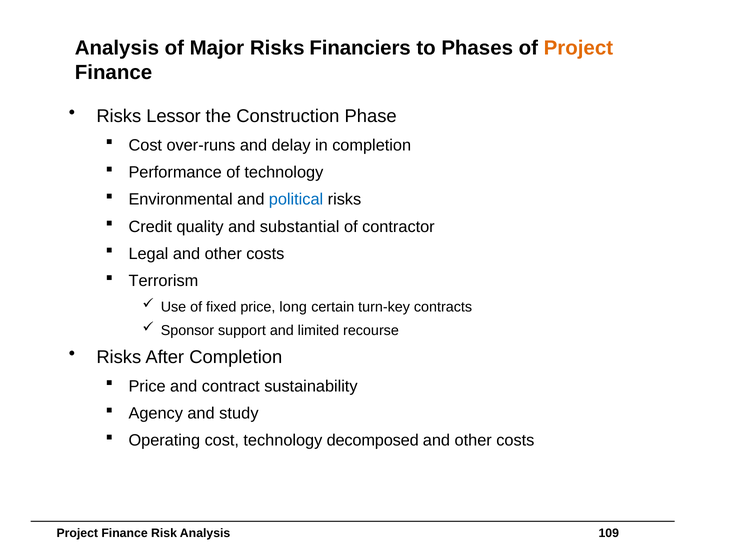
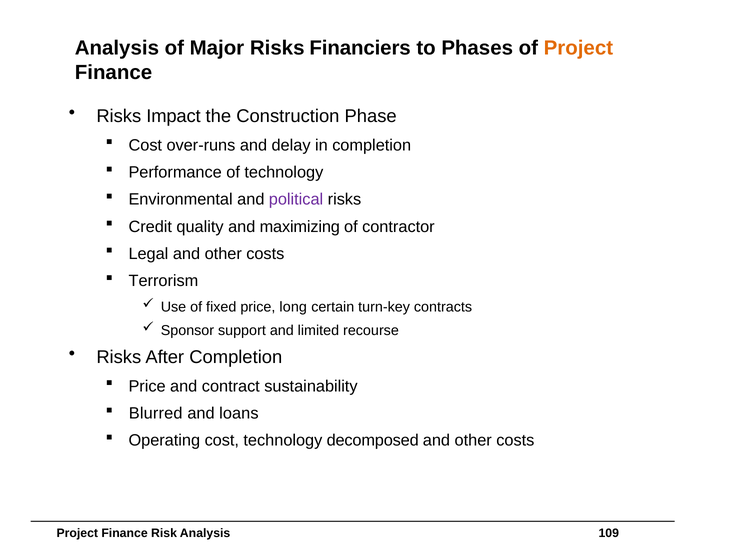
Lessor: Lessor -> Impact
political colour: blue -> purple
substantial: substantial -> maximizing
Agency: Agency -> Blurred
study: study -> loans
